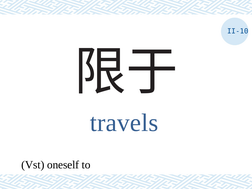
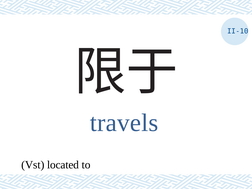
oneself: oneself -> located
